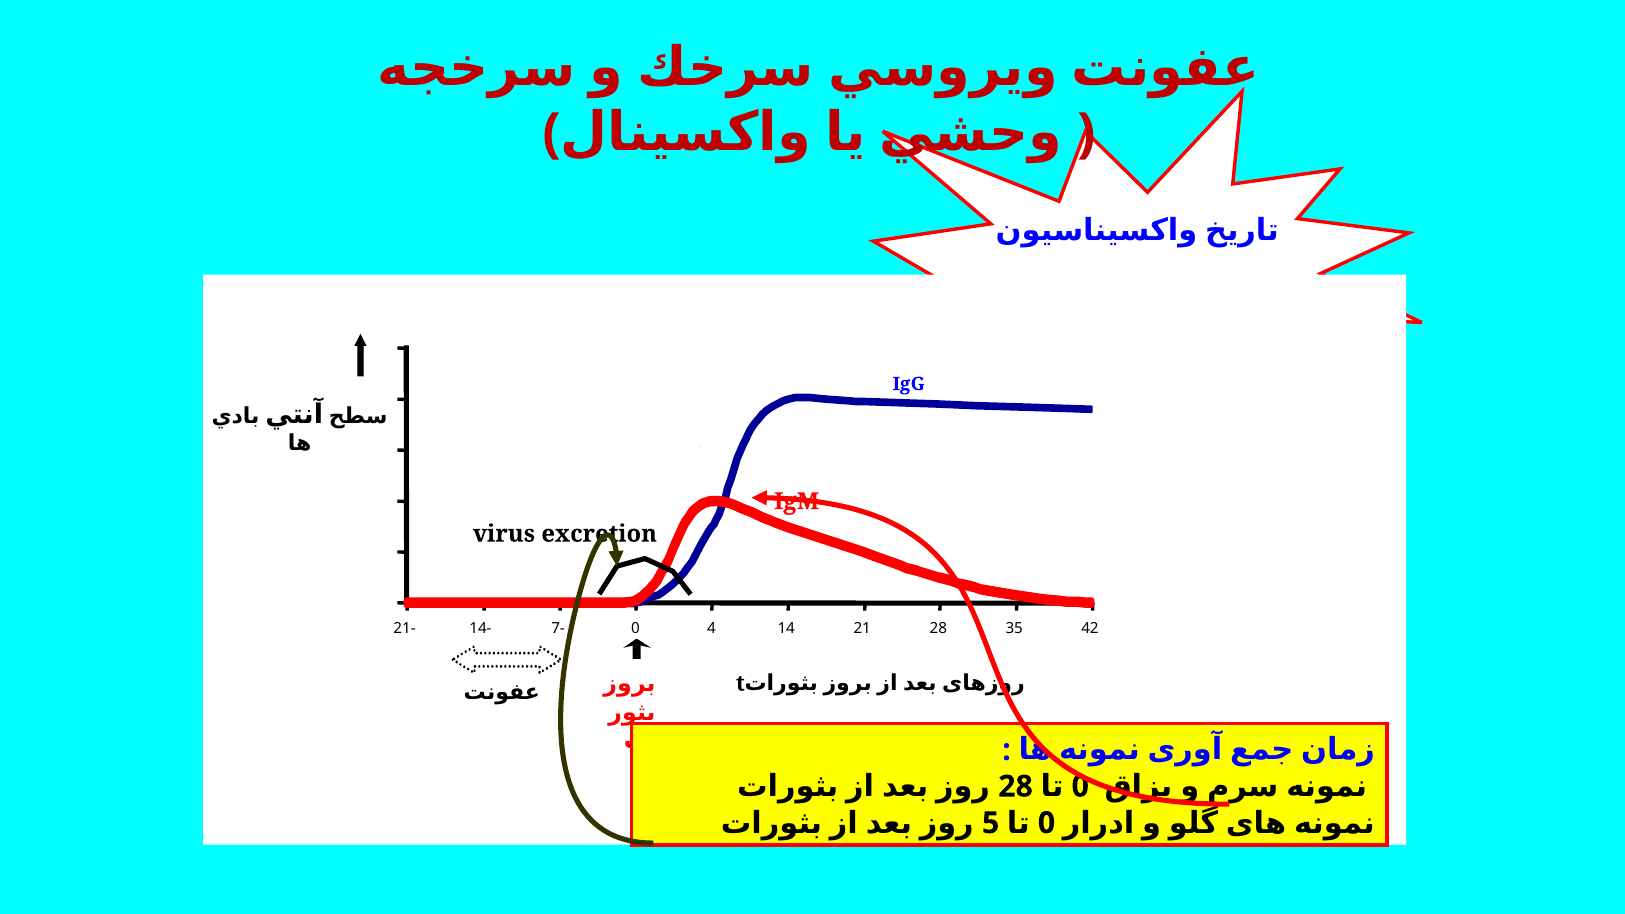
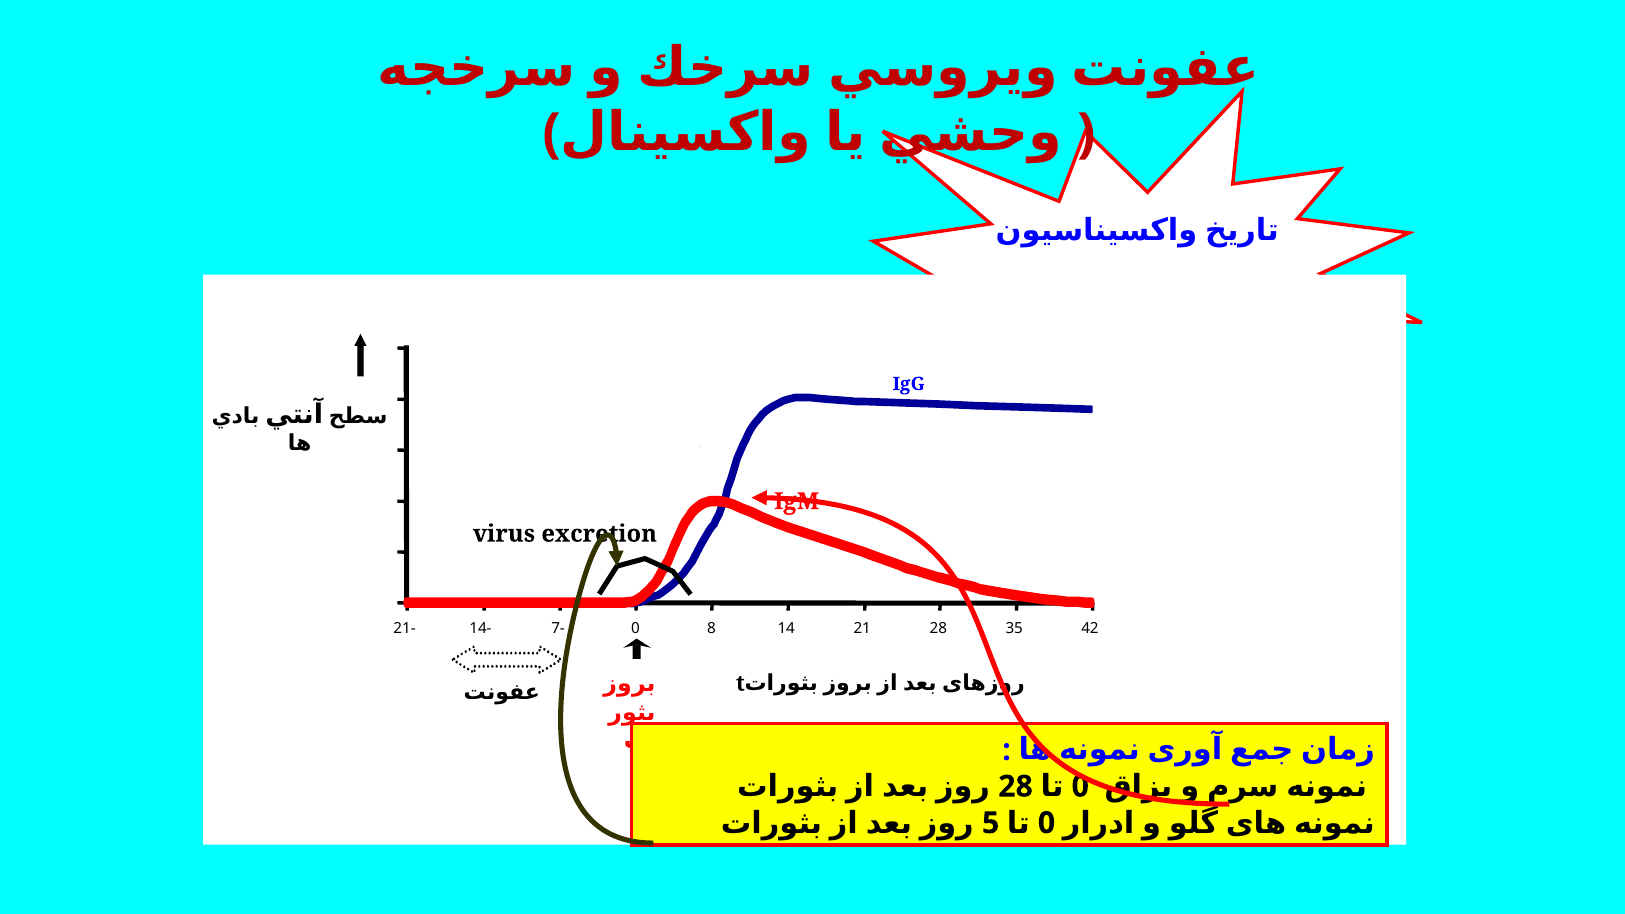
4 at (711, 628): 4 -> 8
